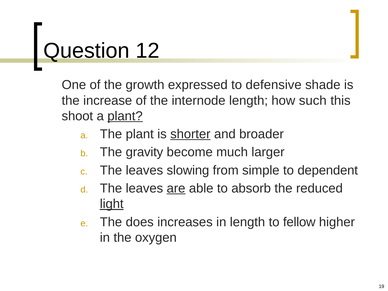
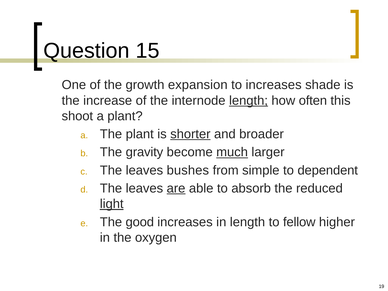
12: 12 -> 15
expressed: expressed -> expansion
to defensive: defensive -> increases
length at (249, 100) underline: none -> present
such: such -> often
plant at (125, 116) underline: present -> none
much underline: none -> present
slowing: slowing -> bushes
does: does -> good
